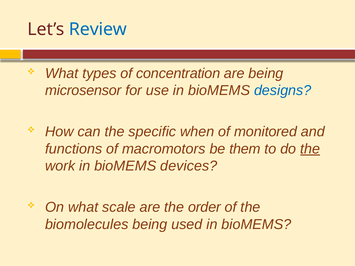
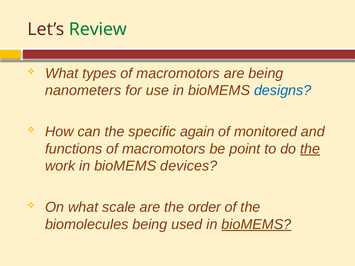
Review colour: blue -> green
types of concentration: concentration -> macromotors
microsensor: microsensor -> nanometers
when: when -> again
them: them -> point
bioMEMS at (256, 225) underline: none -> present
